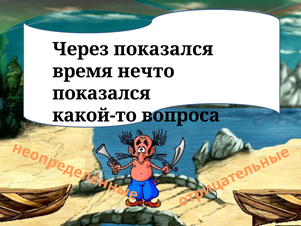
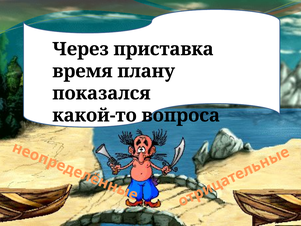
Через показался: показался -> приставка
нечто: нечто -> плану
